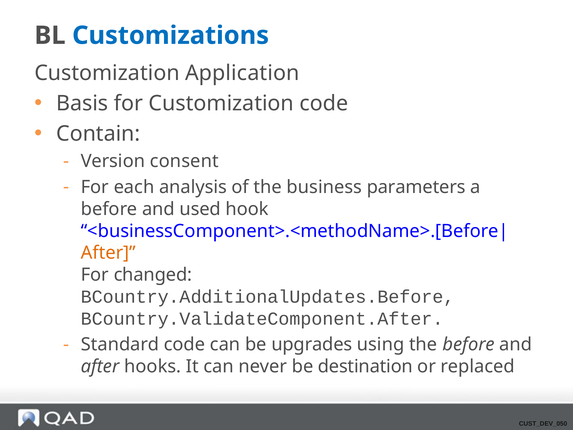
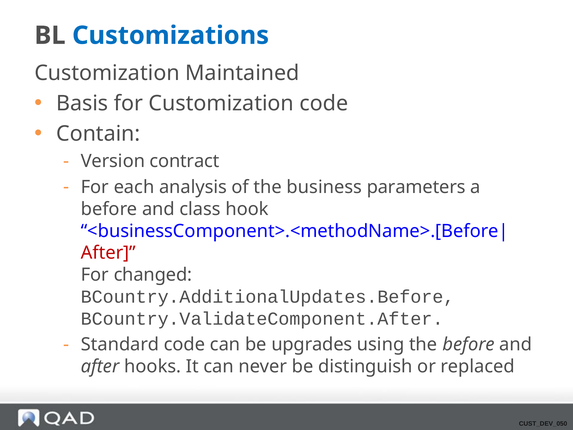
Application: Application -> Maintained
consent: consent -> contract
used: used -> class
After at (108, 253) colour: orange -> red
destination: destination -> distinguish
